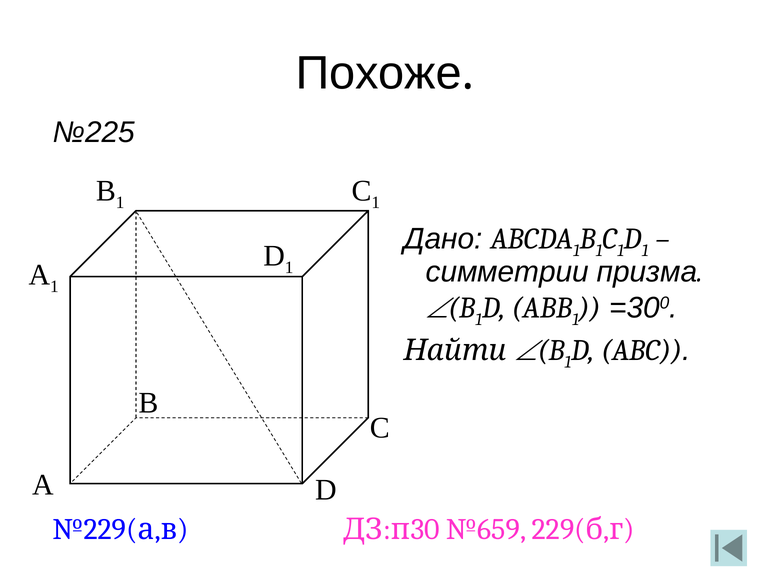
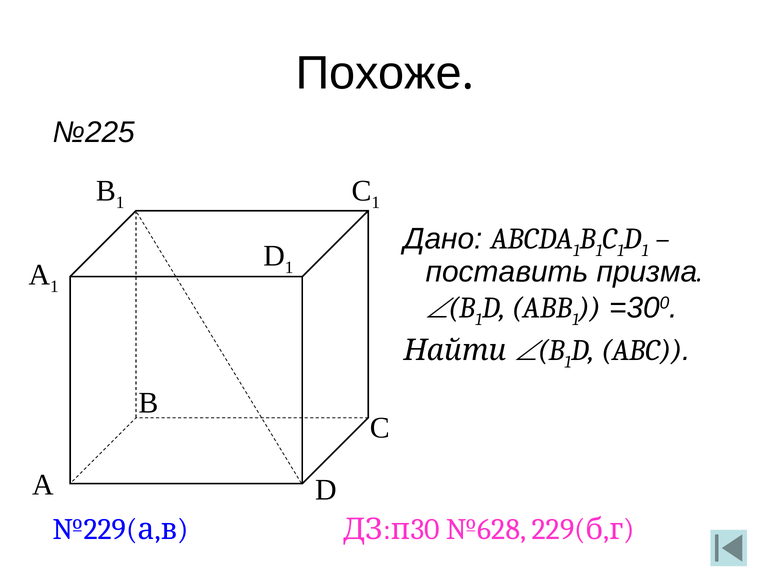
симметрии: симметрии -> поставить
№659: №659 -> №628
